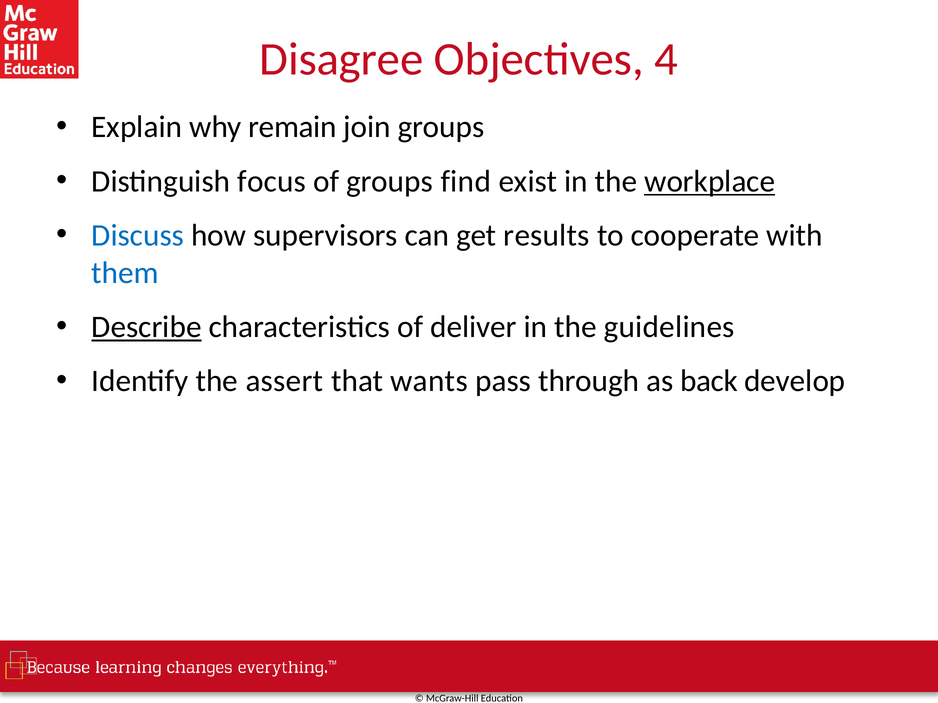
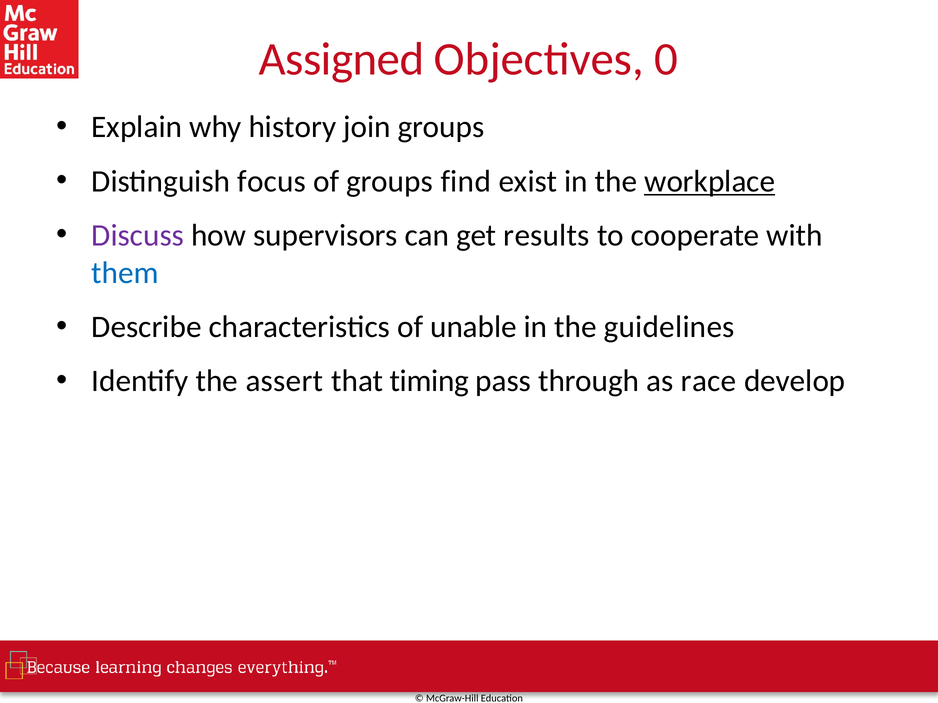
Disagree: Disagree -> Assigned
4: 4 -> 0
remain: remain -> history
Discuss colour: blue -> purple
Describe underline: present -> none
deliver: deliver -> unable
wants: wants -> timing
back: back -> race
